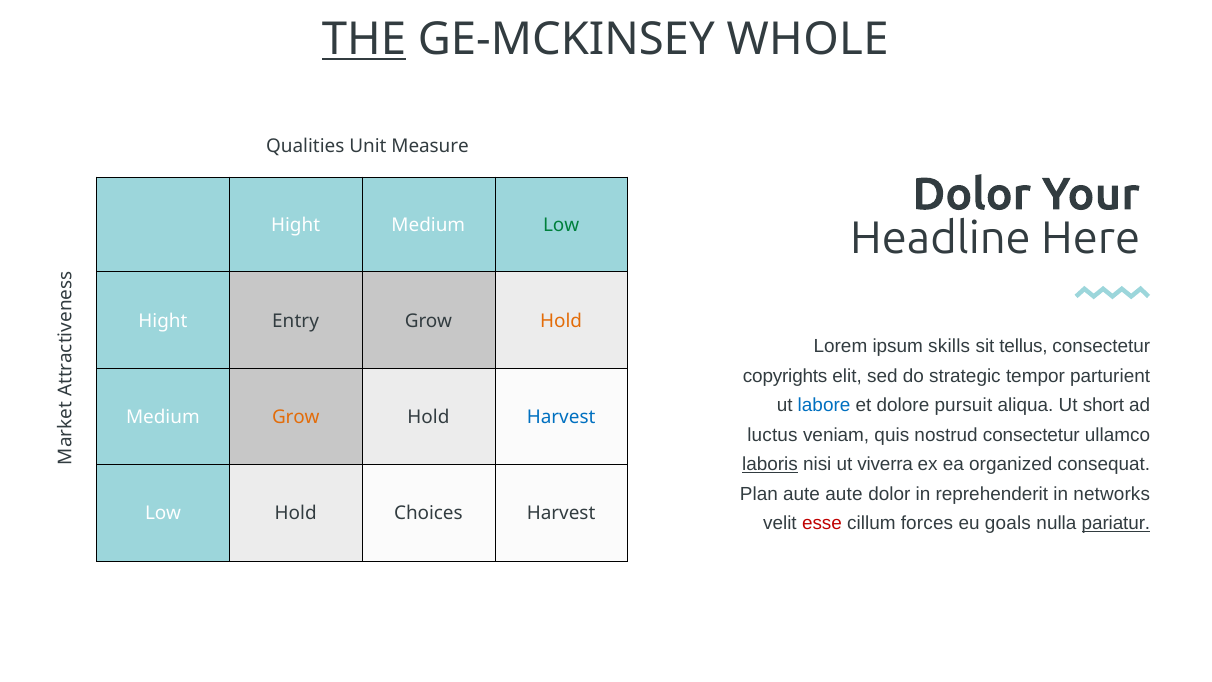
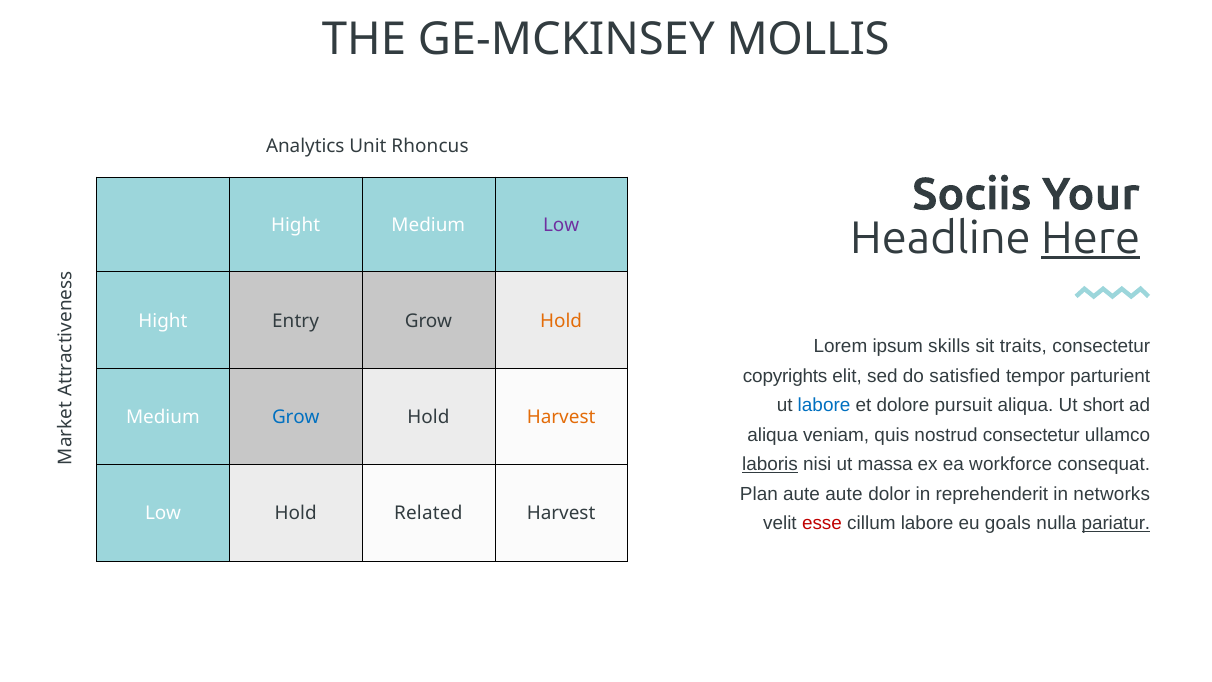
THE underline: present -> none
WHOLE: WHOLE -> MOLLIS
Qualities: Qualities -> Analytics
Measure: Measure -> Rhoncus
Dolor at (972, 194): Dolor -> Sociis
Here underline: none -> present
Low at (561, 225) colour: green -> purple
tellus: tellus -> traits
strategic: strategic -> satisfied
Grow at (296, 417) colour: orange -> blue
Harvest at (561, 417) colour: blue -> orange
luctus at (772, 435): luctus -> aliqua
viverra: viverra -> massa
organized: organized -> workforce
Choices: Choices -> Related
cillum forces: forces -> labore
